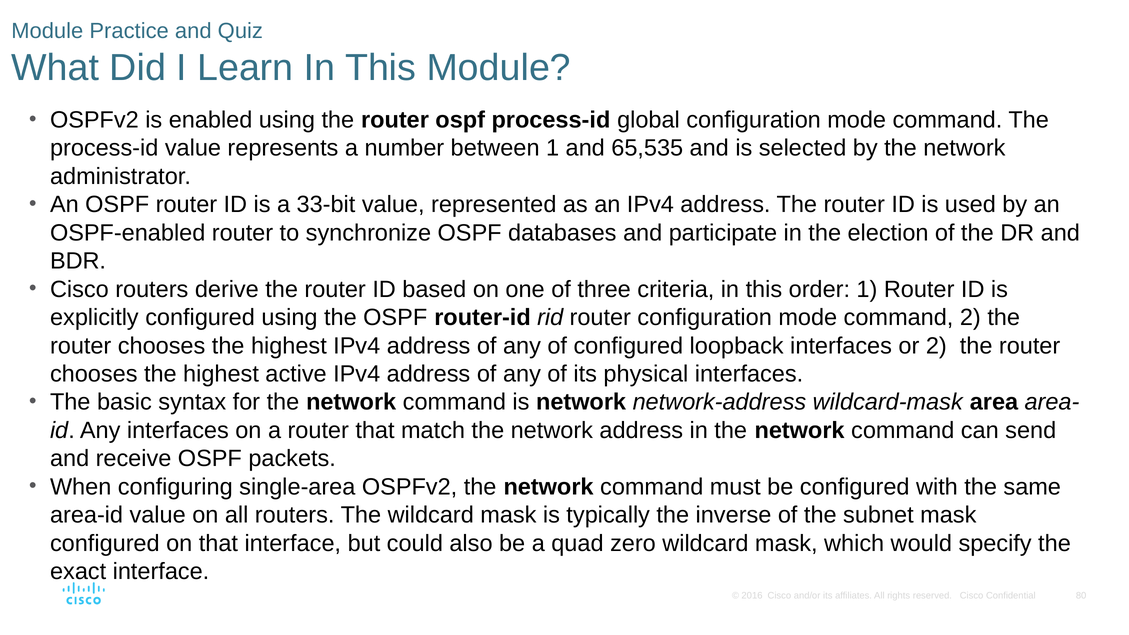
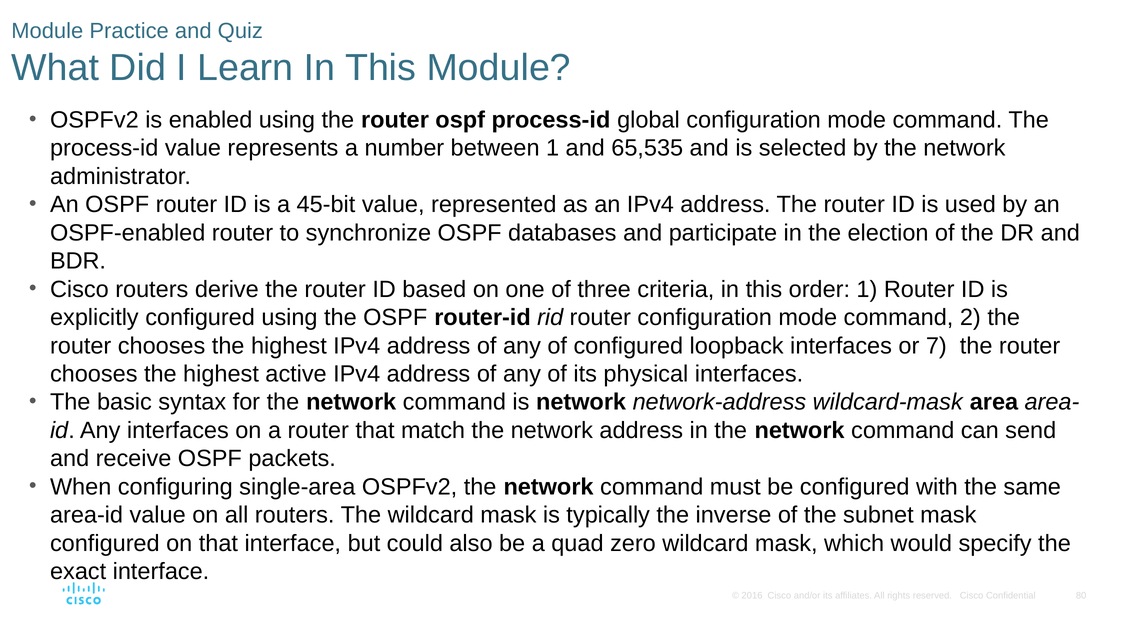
33-bit: 33-bit -> 45-bit
or 2: 2 -> 7
